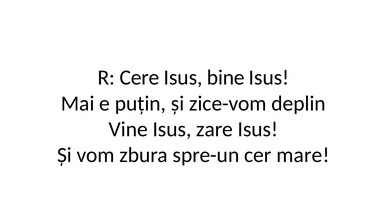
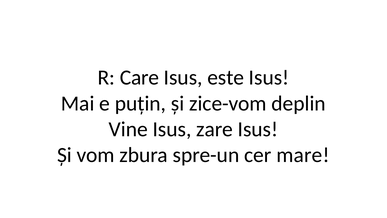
Cere: Cere -> Care
bine: bine -> este
